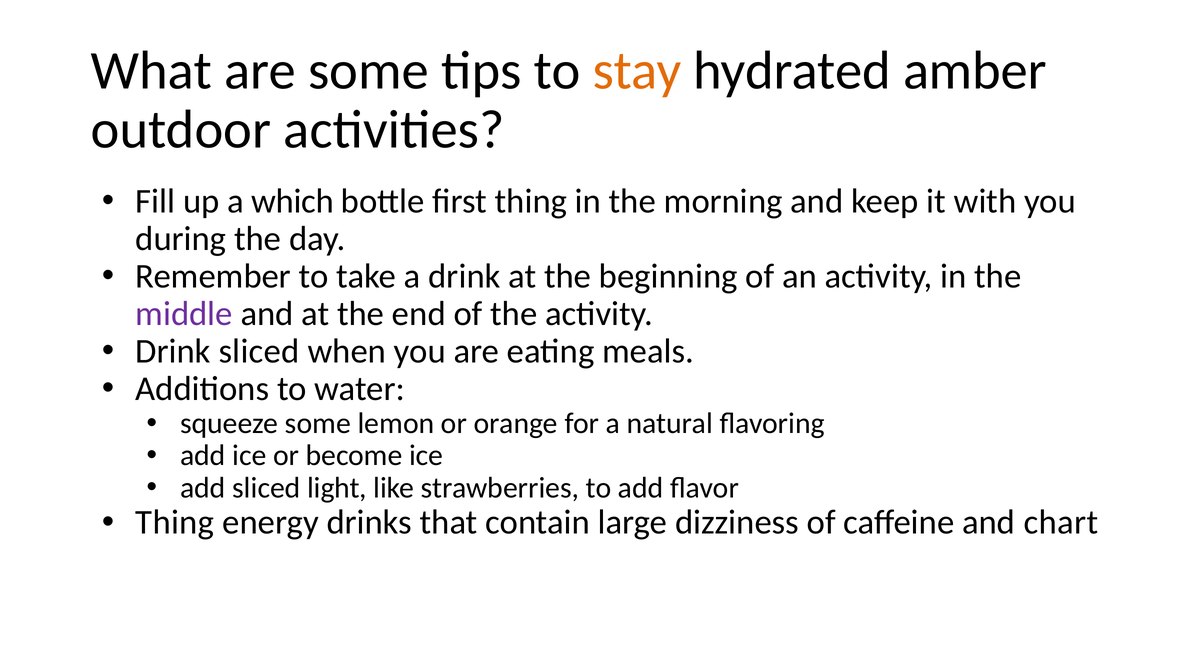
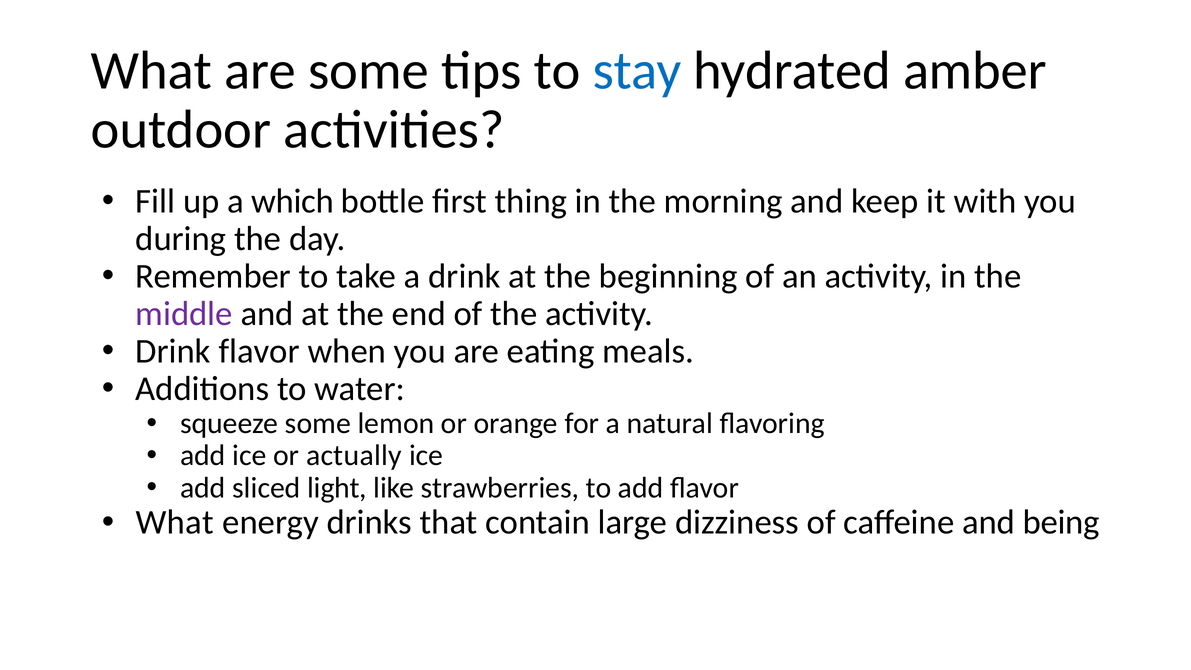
stay colour: orange -> blue
Drink sliced: sliced -> flavor
become: become -> actually
Thing at (175, 522): Thing -> What
chart: chart -> being
